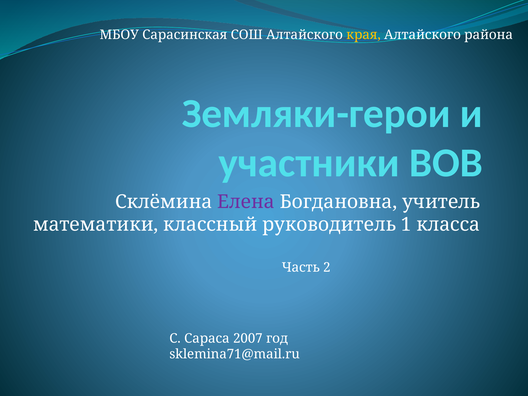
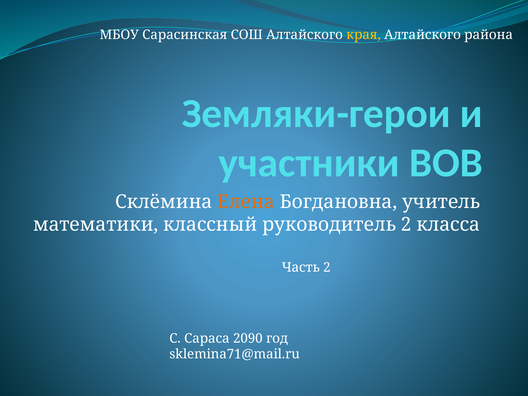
Елена colour: purple -> orange
руководитель 1: 1 -> 2
2007: 2007 -> 2090
